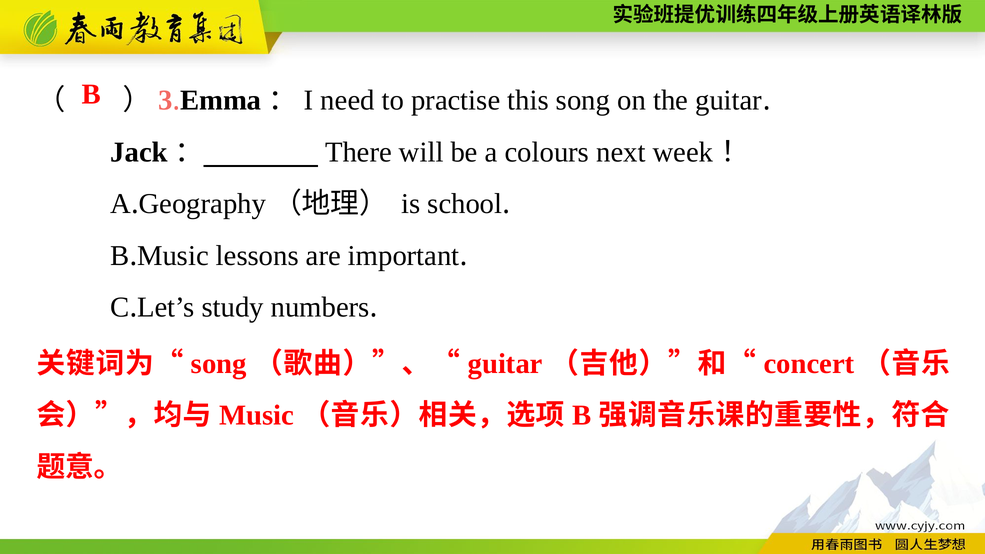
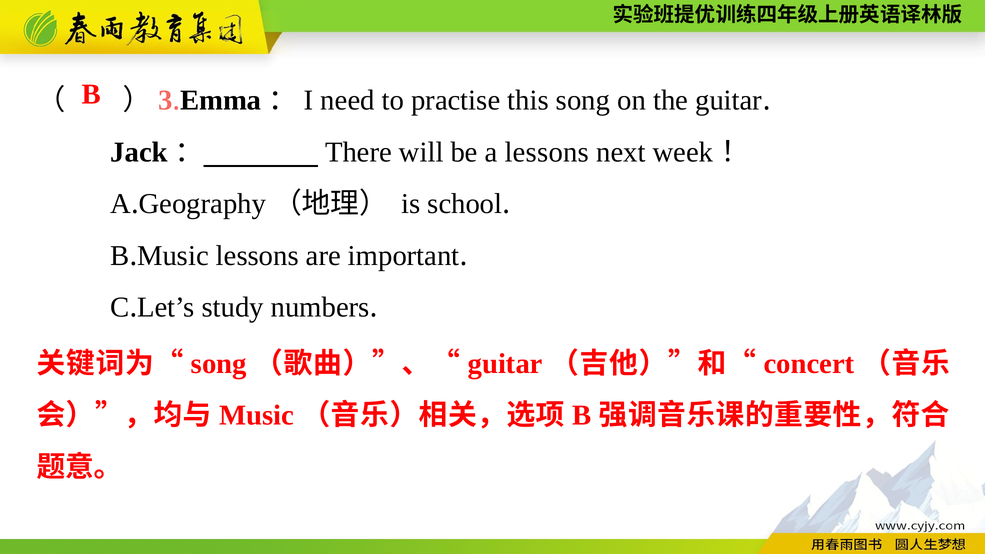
a colours: colours -> lessons
